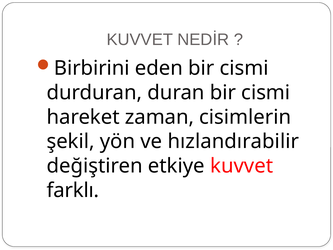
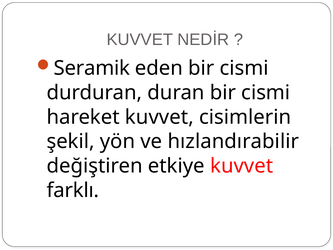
Birbirini: Birbirini -> Seramik
hareket zaman: zaman -> kuvvet
